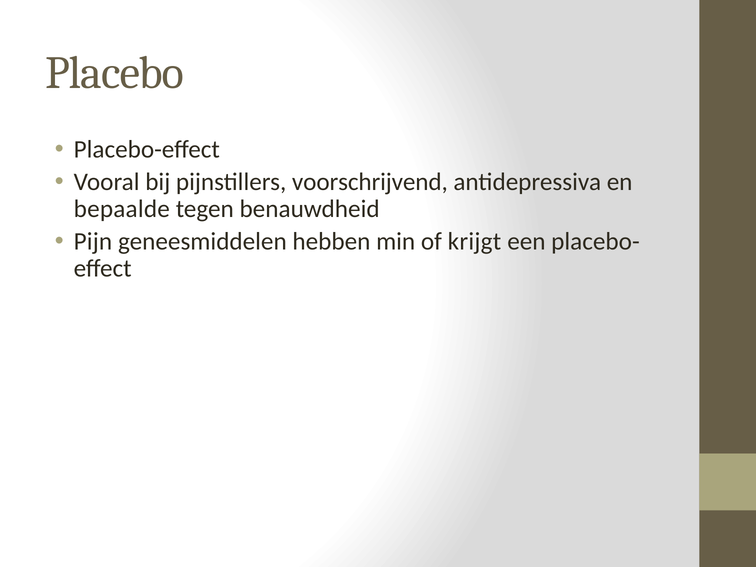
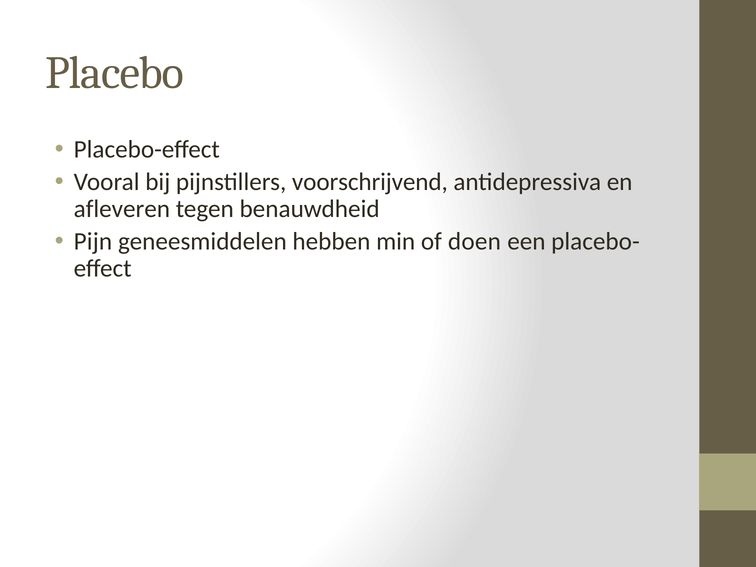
bepaalde: bepaalde -> afleveren
krijgt: krijgt -> doen
